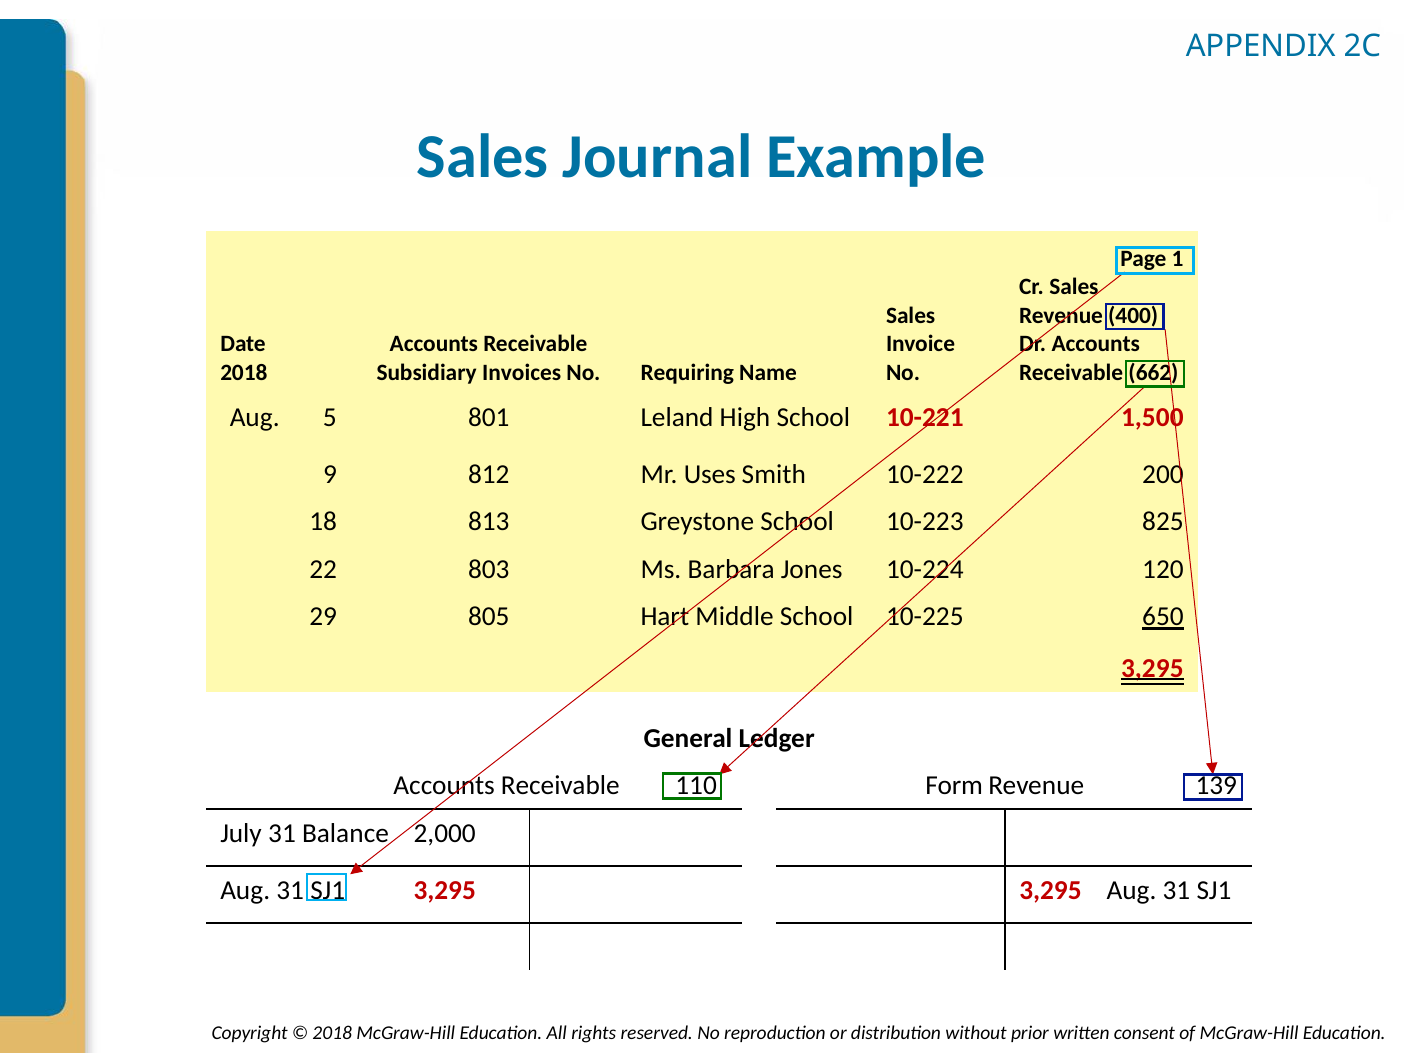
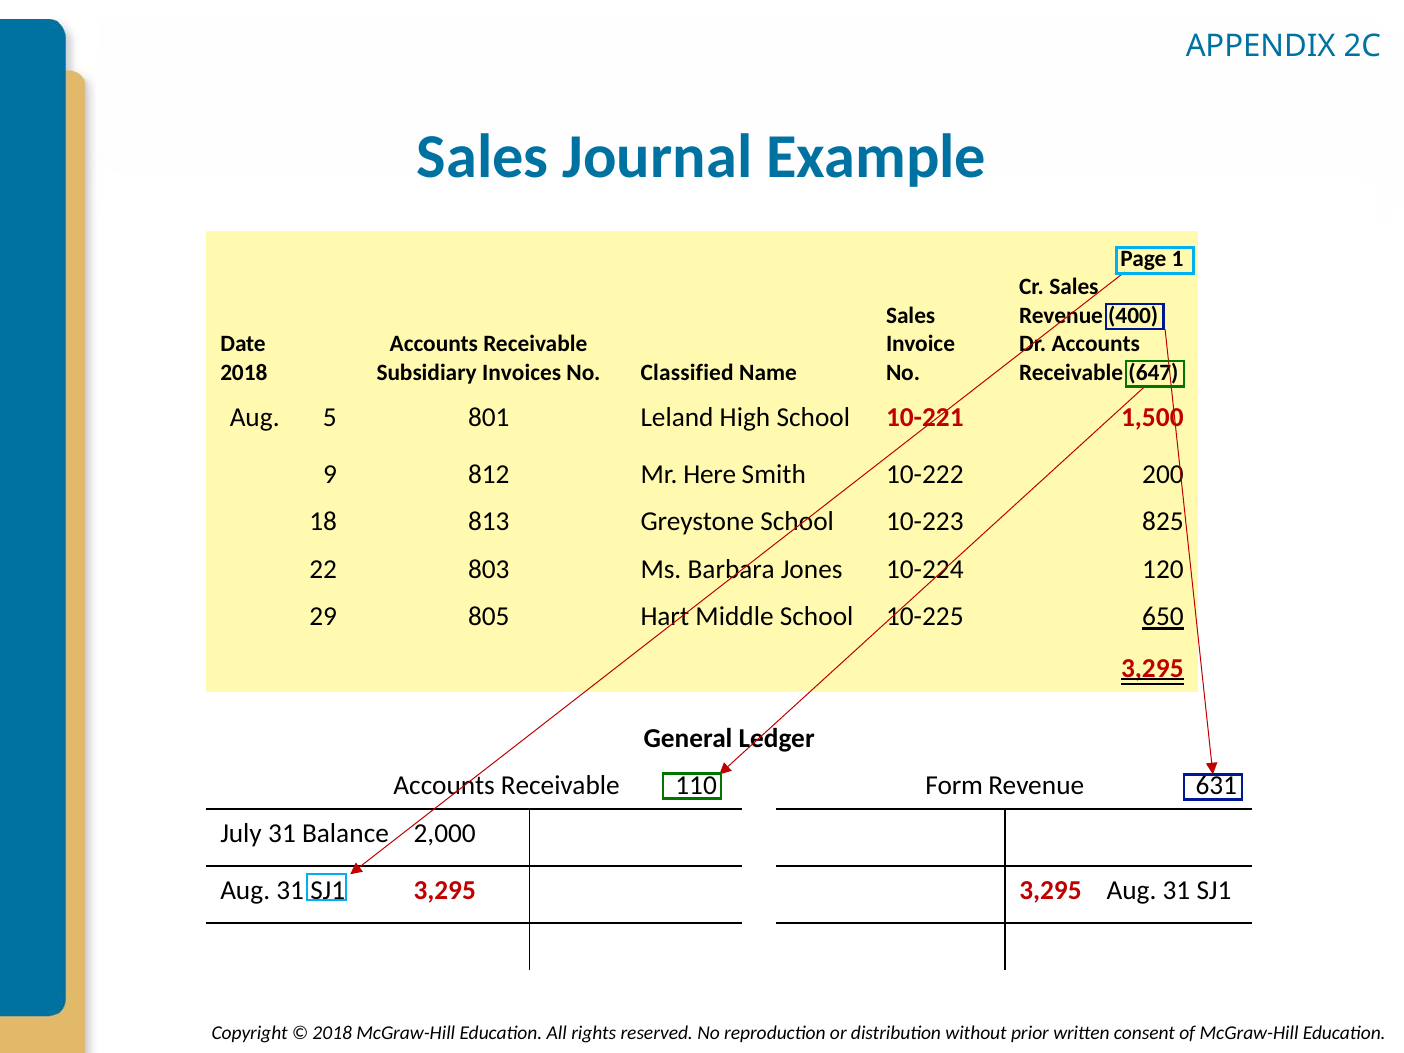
Requiring: Requiring -> Classified
662: 662 -> 647
Uses: Uses -> Here
139: 139 -> 631
